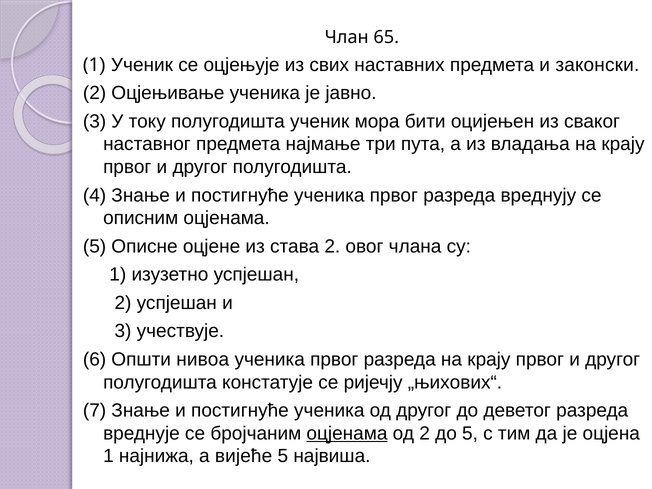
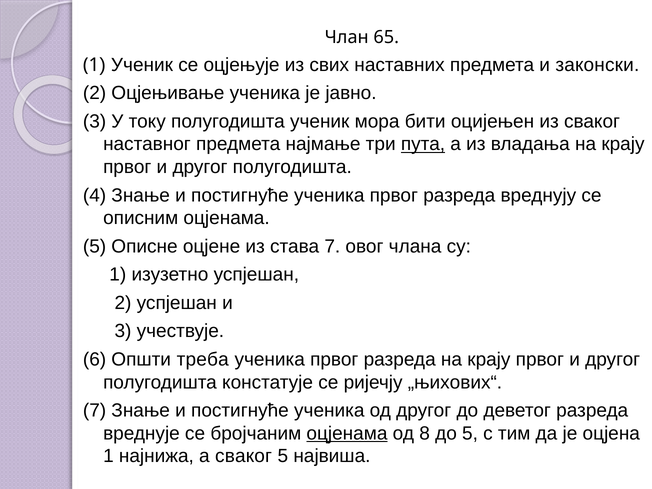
пута underline: none -> present
става 2: 2 -> 7
нивоа: нивоа -> треба
од 2: 2 -> 8
а вијеће: вијеће -> сваког
